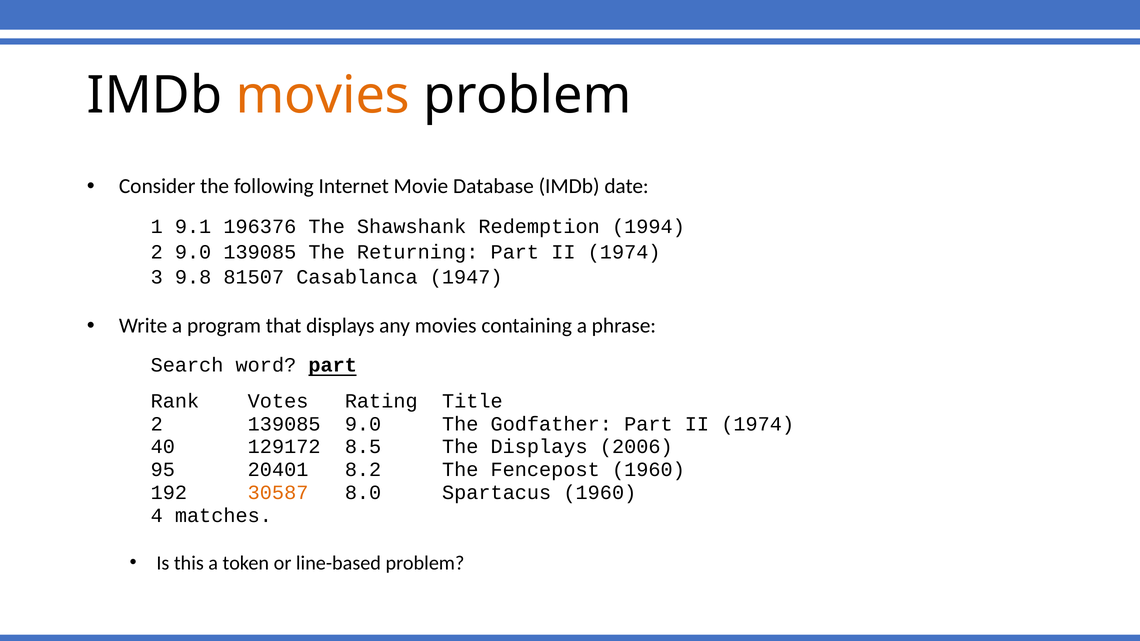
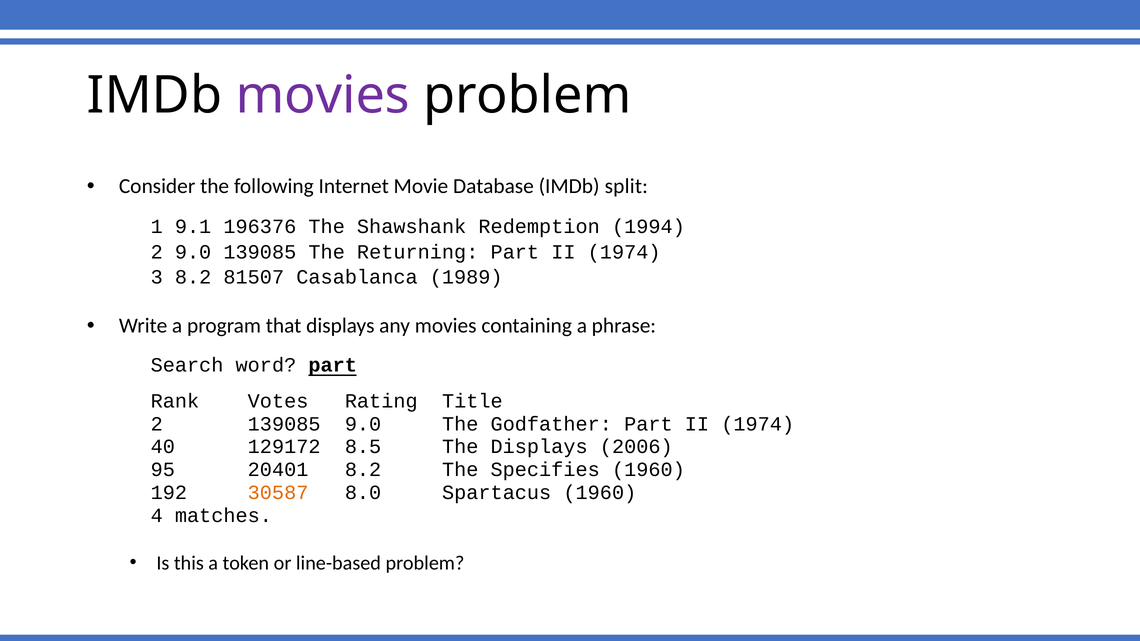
movies at (323, 96) colour: orange -> purple
date: date -> split
3 9.8: 9.8 -> 8.2
1947: 1947 -> 1989
Fencepost: Fencepost -> Specifies
